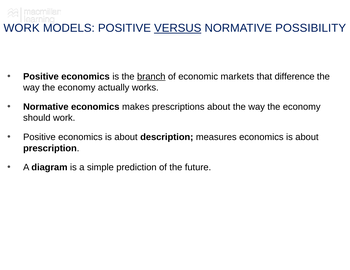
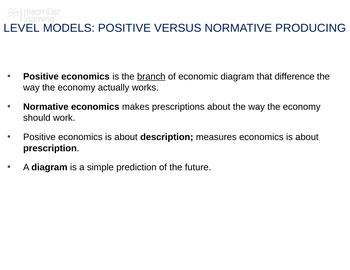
WORK at (22, 28): WORK -> LEVEL
VERSUS underline: present -> none
POSSIBILITY: POSSIBILITY -> PRODUCING
economic markets: markets -> diagram
